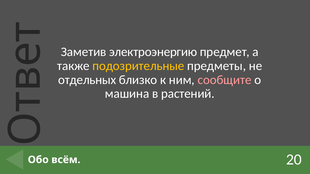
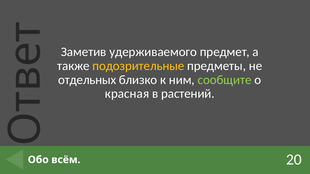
электроэнергию: электроэнергию -> удерживаемого
сообщите colour: pink -> light green
машина: машина -> красная
